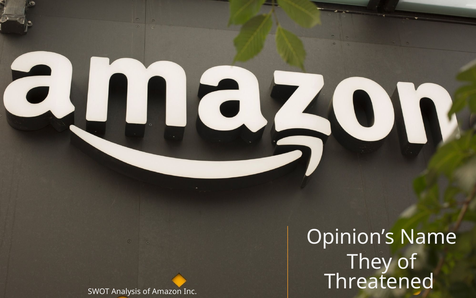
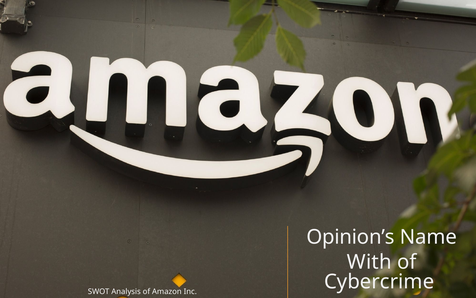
They: They -> With
Threatened: Threatened -> Cybercrime
